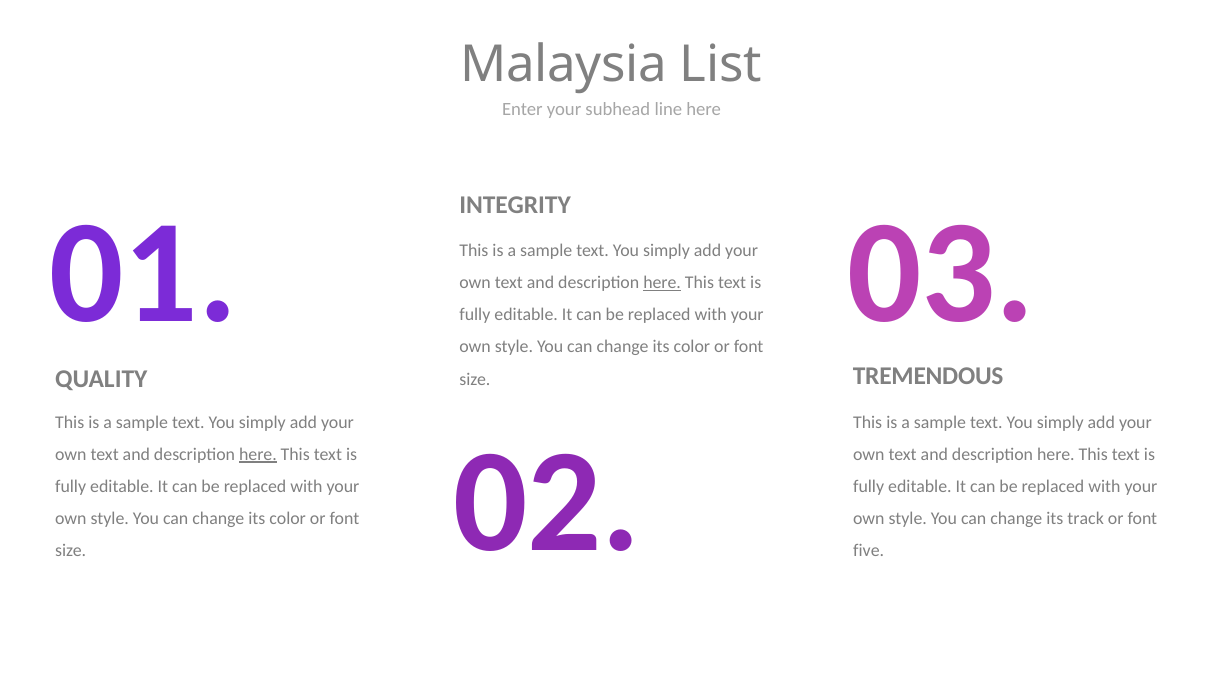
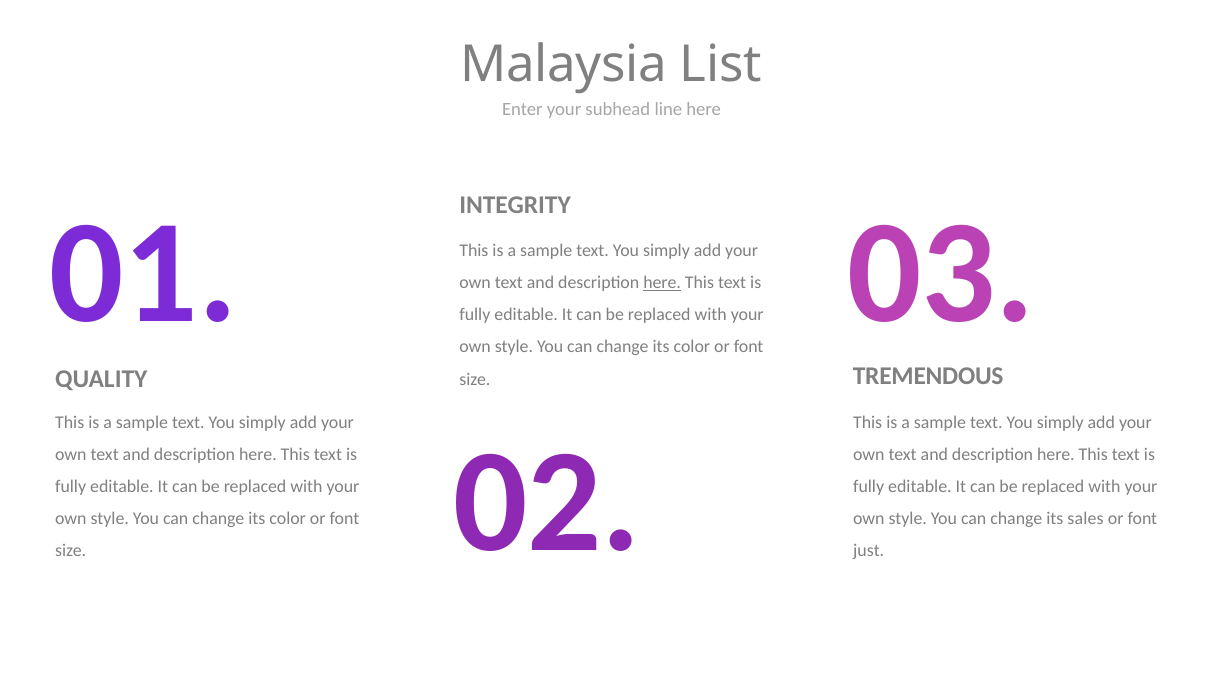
here at (258, 454) underline: present -> none
track: track -> sales
five: five -> just
